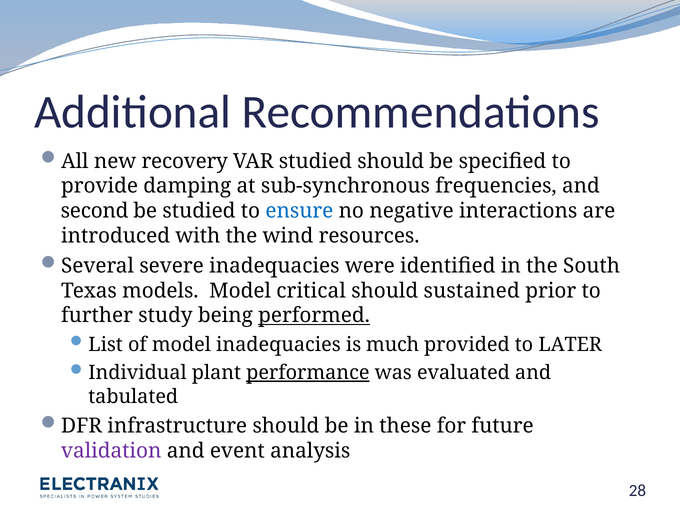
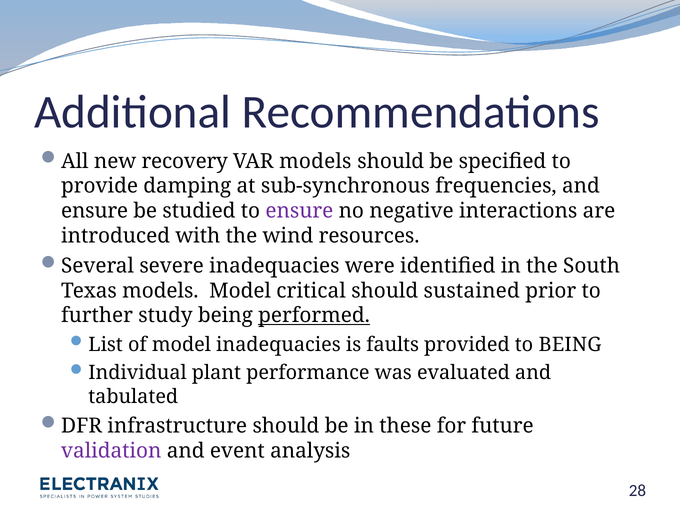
VAR studied: studied -> models
second at (95, 211): second -> ensure
ensure at (299, 211) colour: blue -> purple
much: much -> faults
to LATER: LATER -> BEING
performance underline: present -> none
